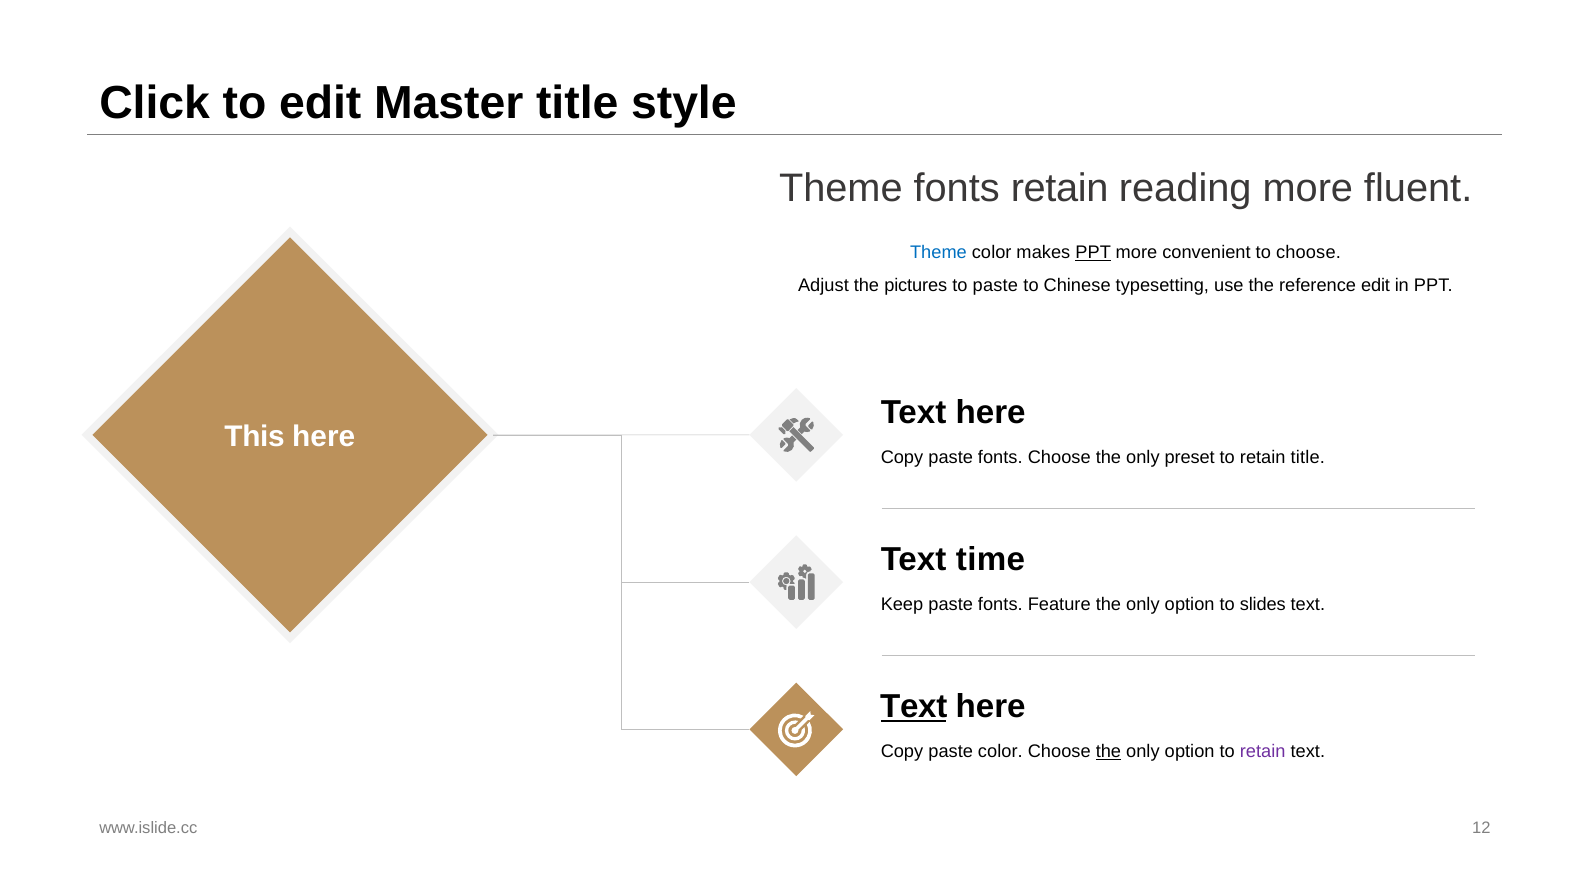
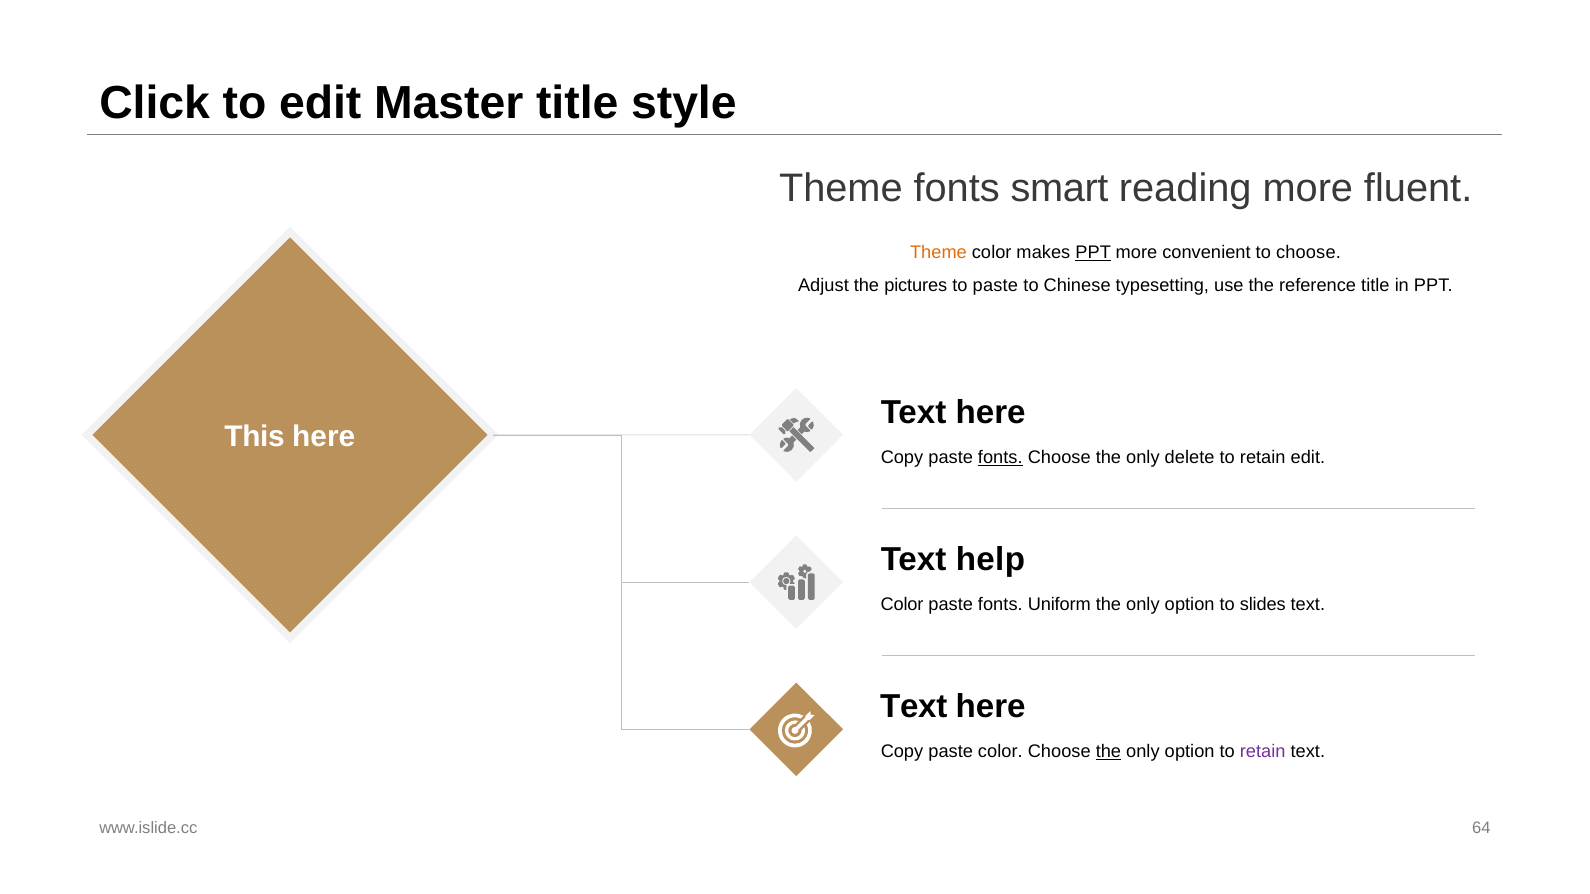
fonts retain: retain -> smart
Theme at (938, 252) colour: blue -> orange
reference edit: edit -> title
fonts at (1000, 458) underline: none -> present
preset: preset -> delete
retain title: title -> edit
time: time -> help
Keep at (902, 605): Keep -> Color
Feature: Feature -> Uniform
Text at (914, 707) underline: present -> none
12: 12 -> 64
